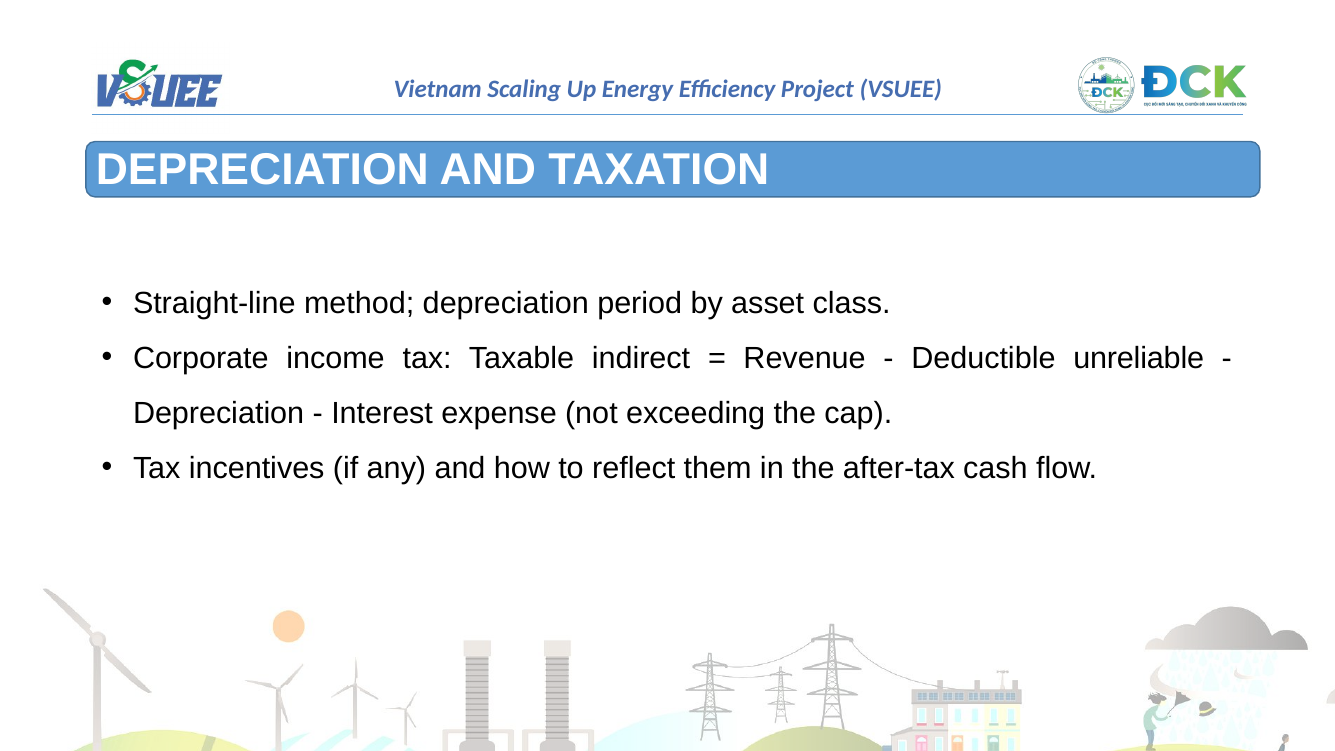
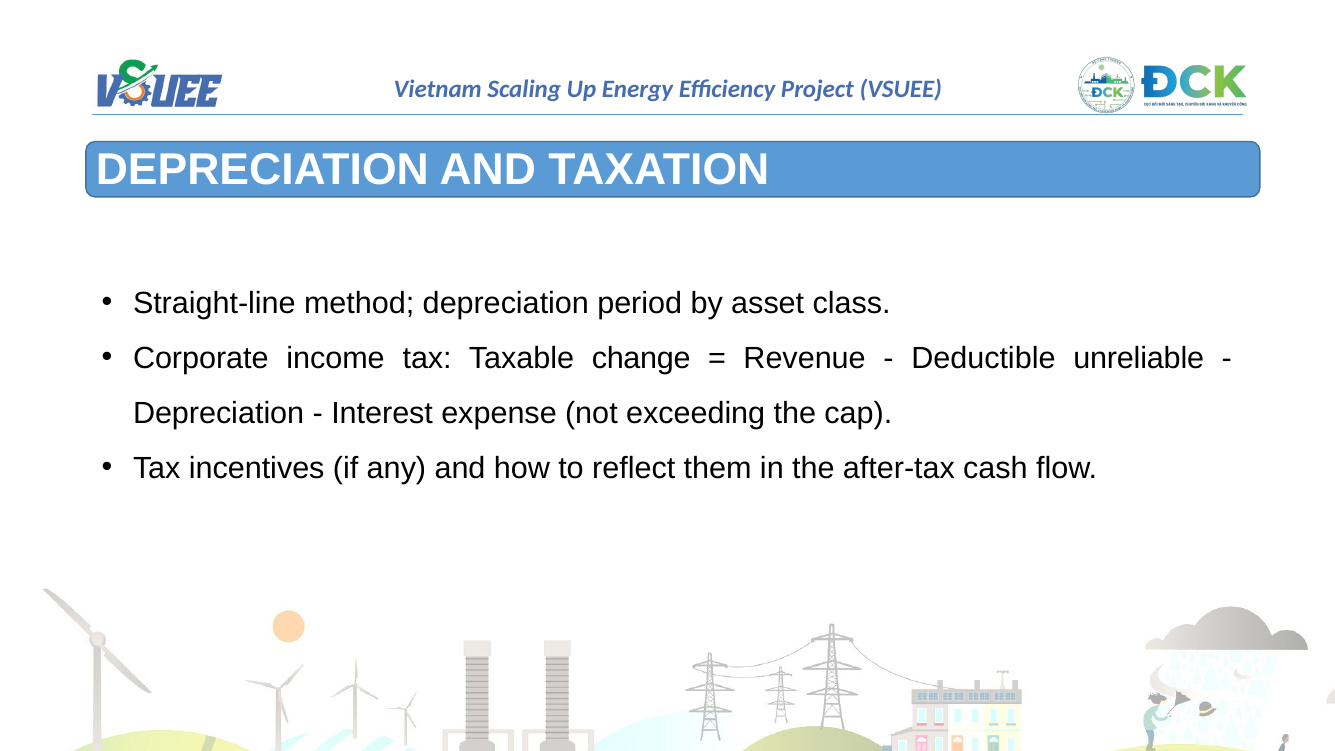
indirect: indirect -> change
